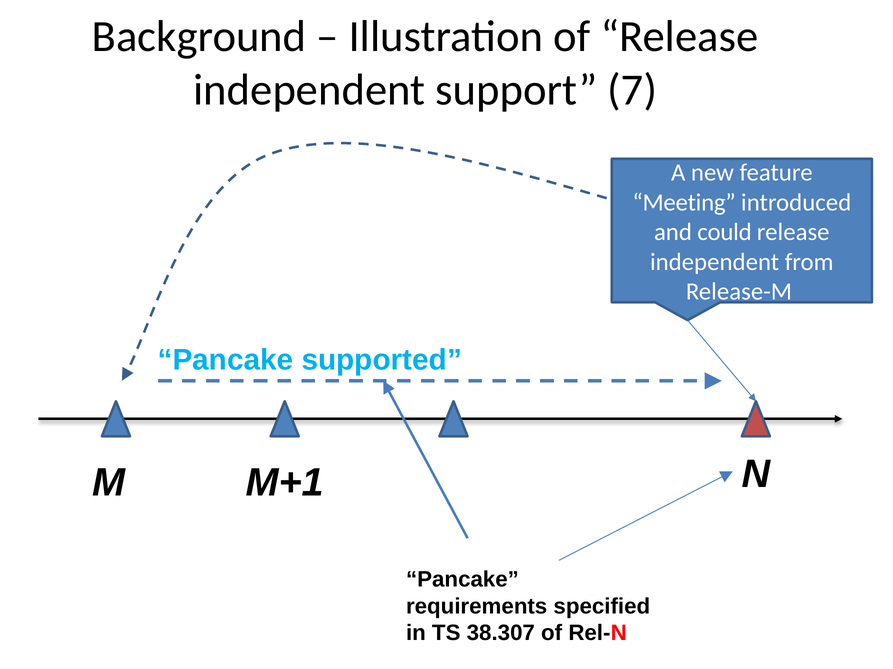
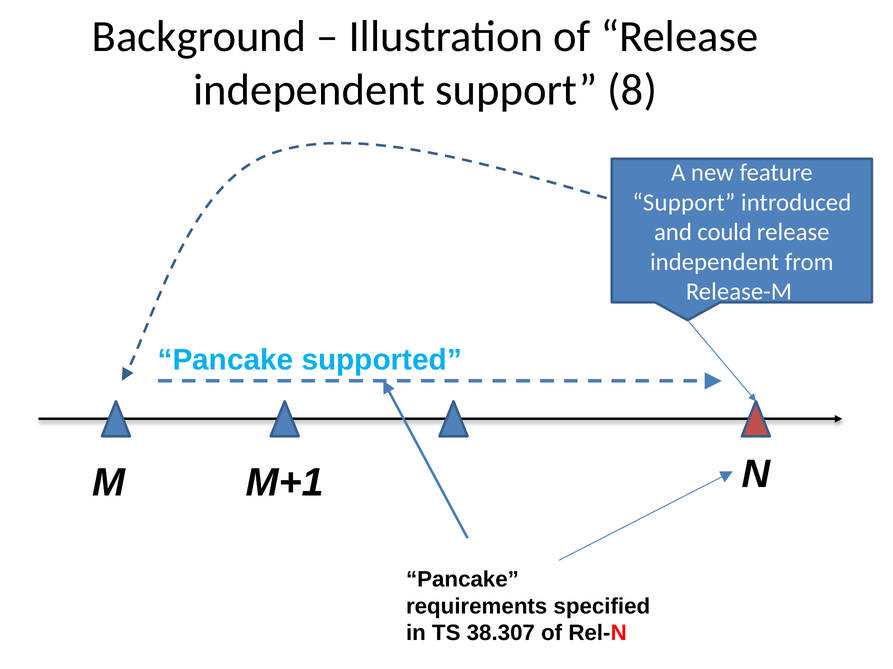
7: 7 -> 8
Meeting at (684, 203): Meeting -> Support
